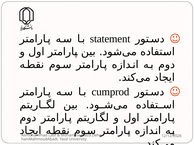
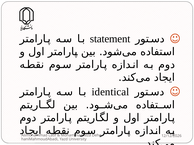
cumprod: cumprod -> identical
